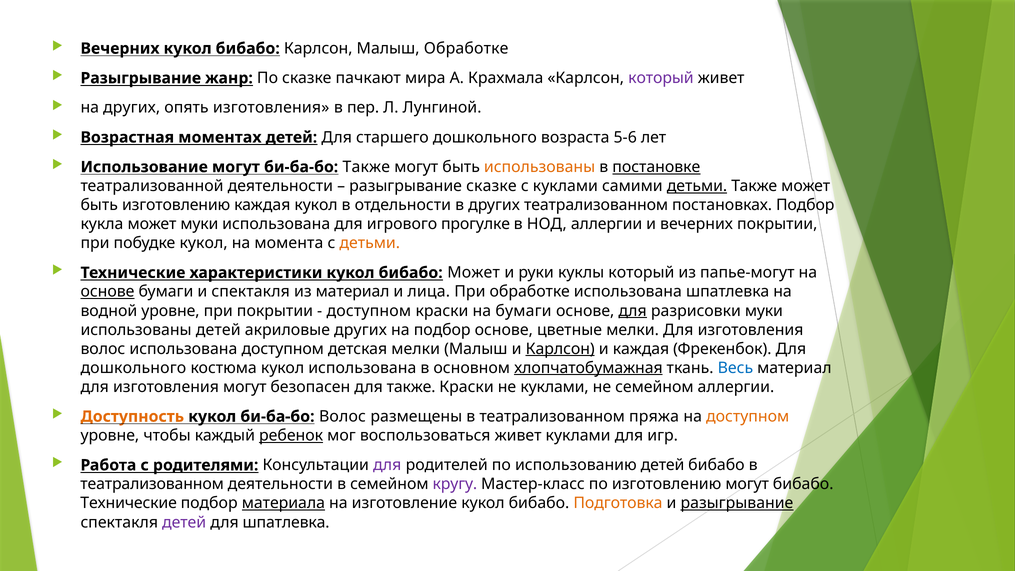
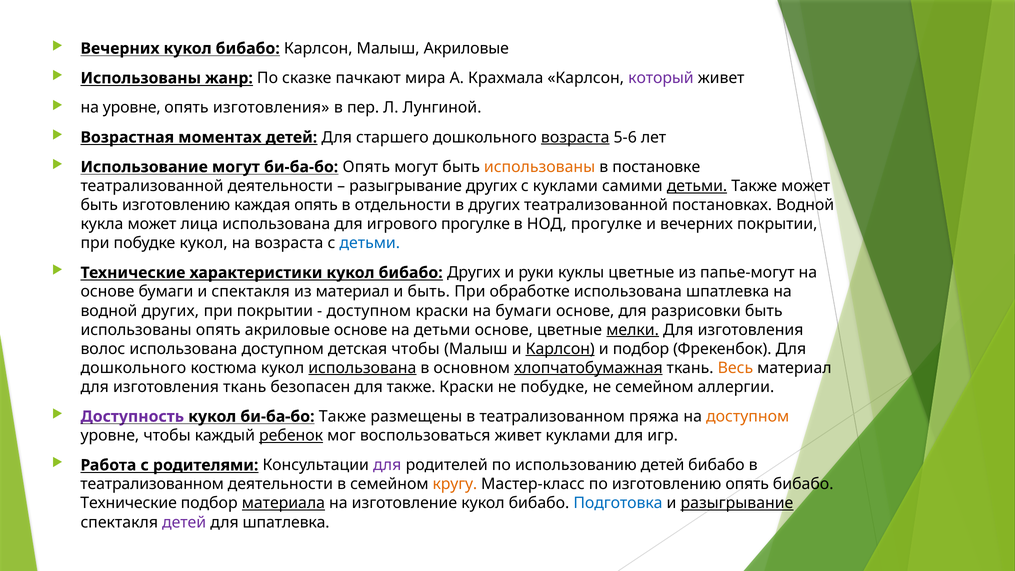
Малыш Обработке: Обработке -> Акриловые
Разыгрывание at (141, 78): Разыгрывание -> Использованы
на других: других -> уровне
возраста at (575, 137) underline: none -> present
би-ба-бо Также: Также -> Опять
постановке underline: present -> none
разыгрывание сказке: сказке -> других
каждая кукол: кукол -> опять
других театрализованном: театрализованном -> театрализованной
постановках Подбор: Подбор -> Водной
может муки: муки -> лица
НОД аллергии: аллергии -> прогулке
на момента: момента -> возраста
детьми at (370, 243) colour: orange -> blue
бибабо Может: Может -> Других
куклы который: который -> цветные
основе at (107, 292) underline: present -> none
и лица: лица -> быть
водной уровне: уровне -> других
для at (633, 311) underline: present -> none
разрисовки муки: муки -> быть
использованы детей: детей -> опять
акриловые других: других -> основе
на подбор: подбор -> детьми
мелки at (633, 330) underline: none -> present
детская мелки: мелки -> чтобы
и каждая: каждая -> подбор
использована at (362, 368) underline: none -> present
Весь colour: blue -> orange
изготовления могут: могут -> ткань
не куклами: куклами -> побудке
Доступность colour: orange -> purple
би-ба-бо Волос: Волос -> Также
кругу colour: purple -> orange
изготовлению могут: могут -> опять
Подготовка colour: orange -> blue
